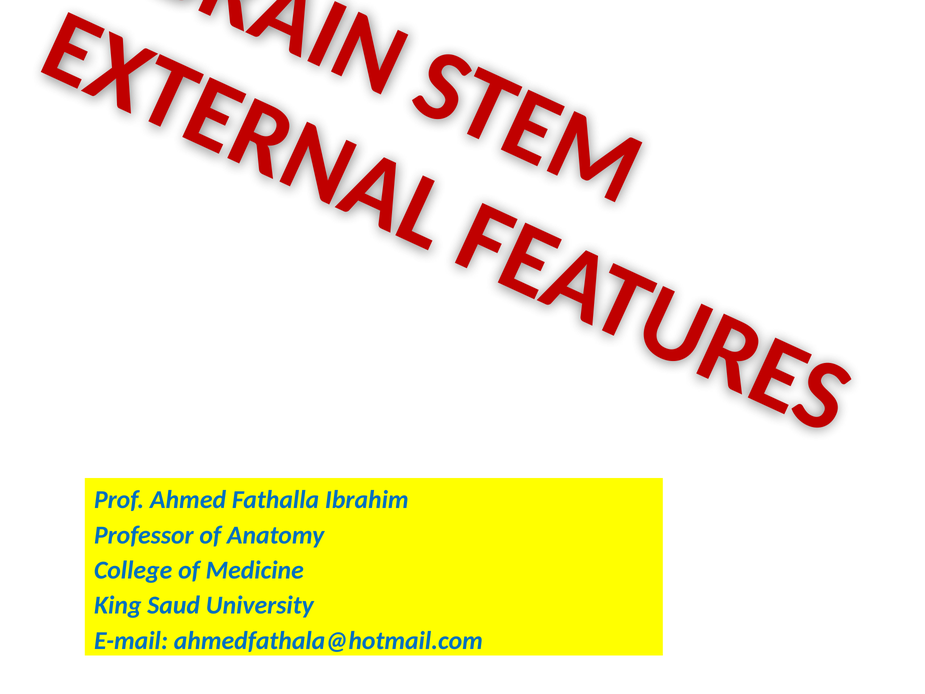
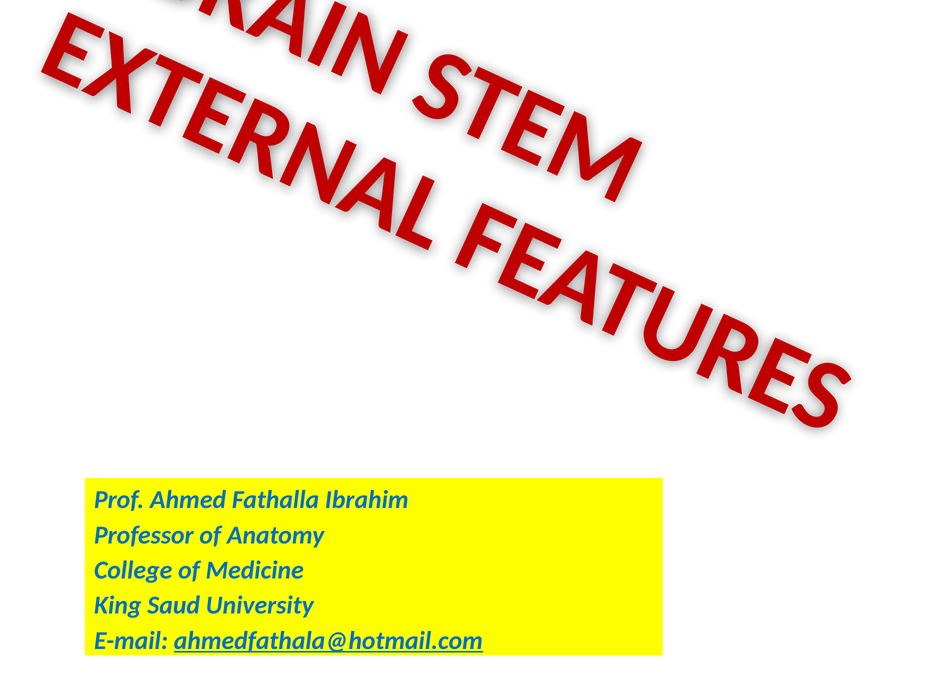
ahmedfathala@hotmail.com underline: none -> present
